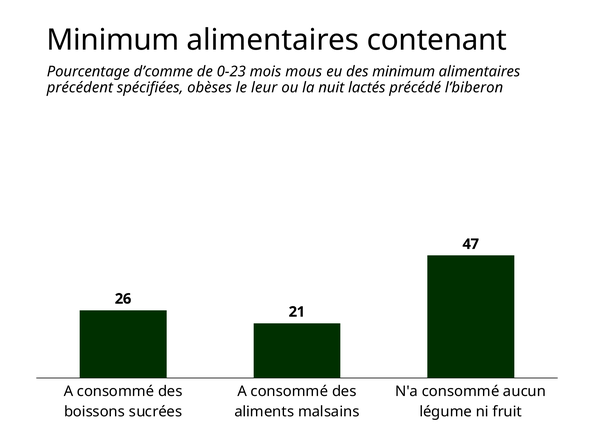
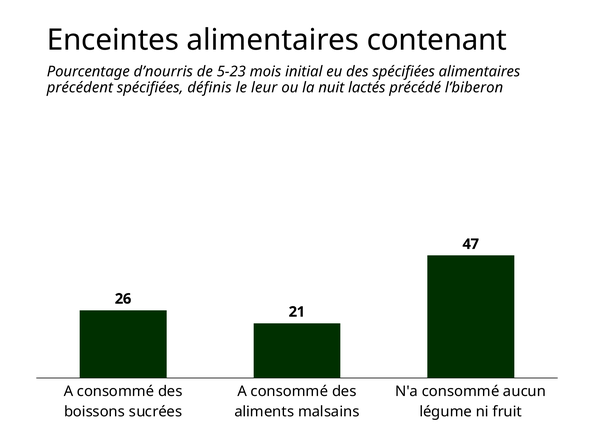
Minimum at (113, 40): Minimum -> Enceintes
d’comme: d’comme -> d’nourris
0-23: 0-23 -> 5-23
mous: mous -> initial
des minimum: minimum -> spécifiées
obèses: obèses -> définis
